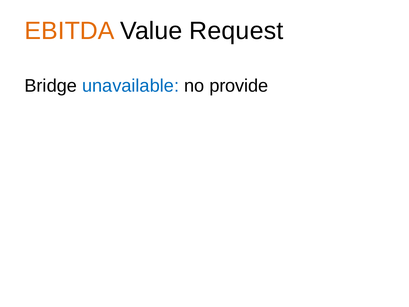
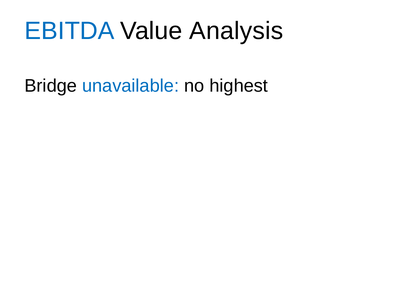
EBITDA colour: orange -> blue
Request: Request -> Analysis
provide: provide -> highest
